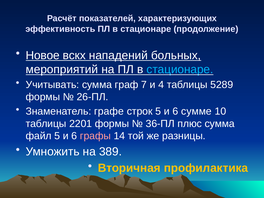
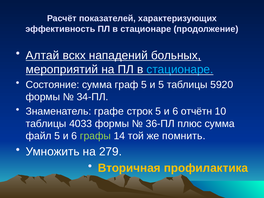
Новое: Новое -> Алтай
Учитывать: Учитывать -> Состояние
граф 7: 7 -> 5
и 4: 4 -> 5
5289: 5289 -> 5920
26-ПЛ: 26-ПЛ -> 34-ПЛ
сумме: сумме -> отчётн
2201: 2201 -> 4033
графы colour: pink -> light green
разницы: разницы -> помнить
389: 389 -> 279
